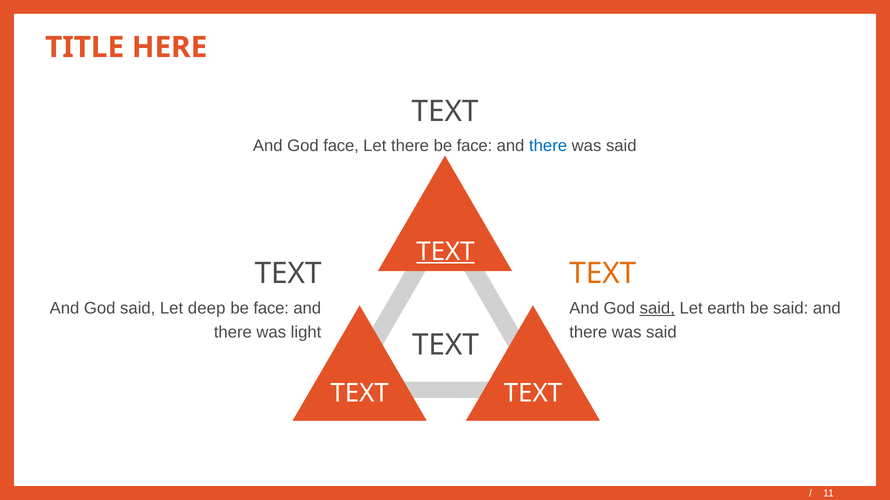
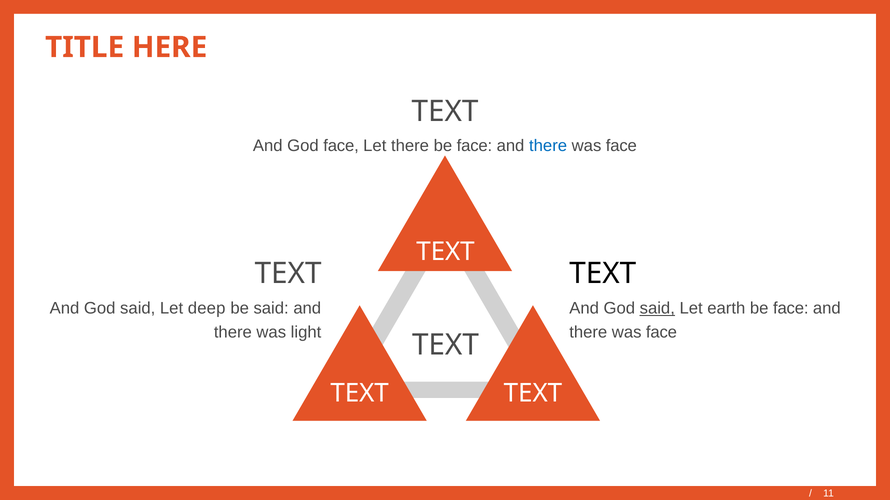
said at (621, 146): said -> face
TEXT at (445, 252) underline: present -> none
TEXT at (603, 274) colour: orange -> black
face at (271, 309): face -> said
said at (791, 309): said -> face
said at (661, 333): said -> face
